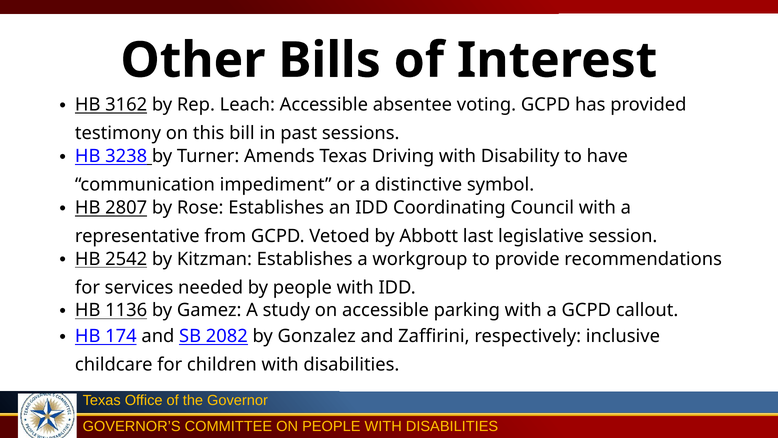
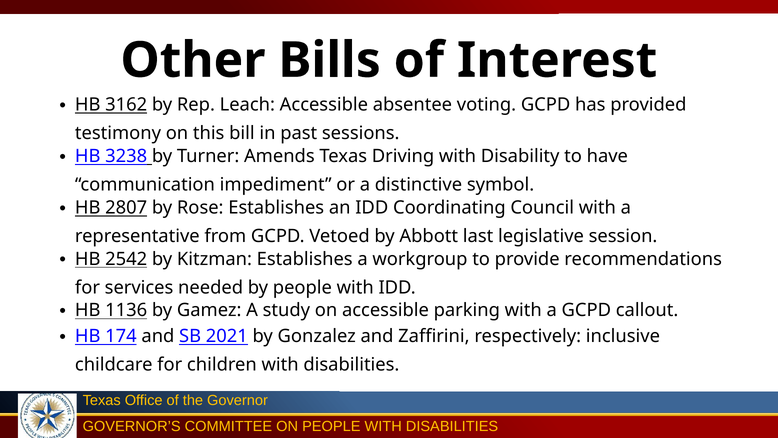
2082: 2082 -> 2021
